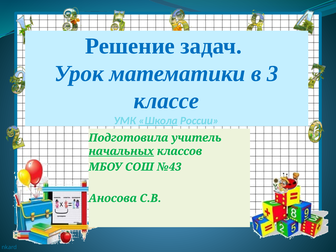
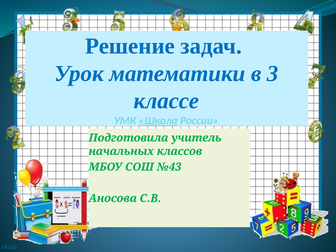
начальных underline: present -> none
